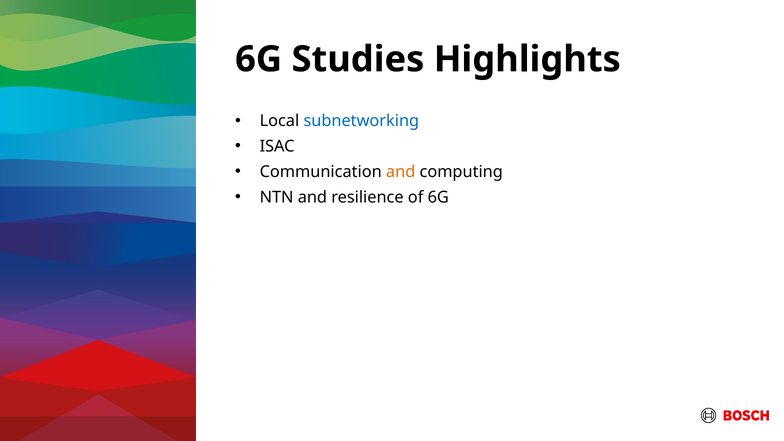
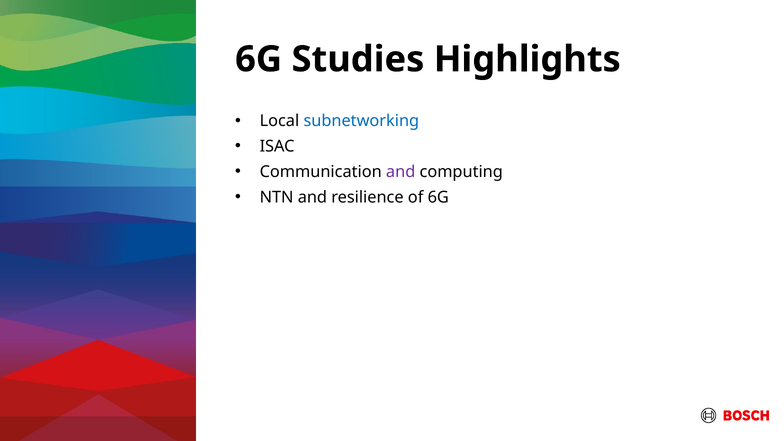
and at (401, 172) colour: orange -> purple
